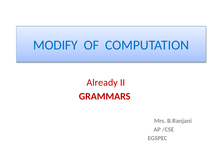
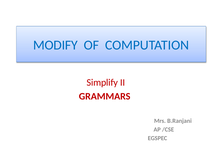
Already: Already -> Simplify
